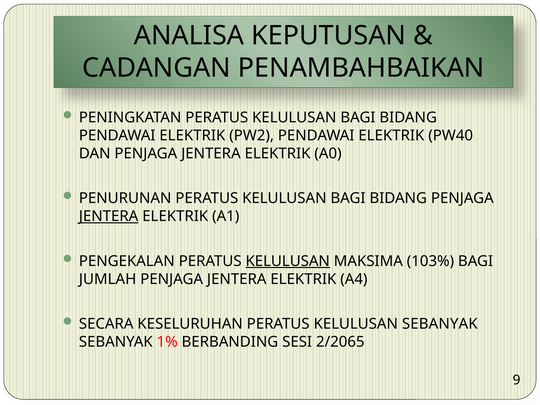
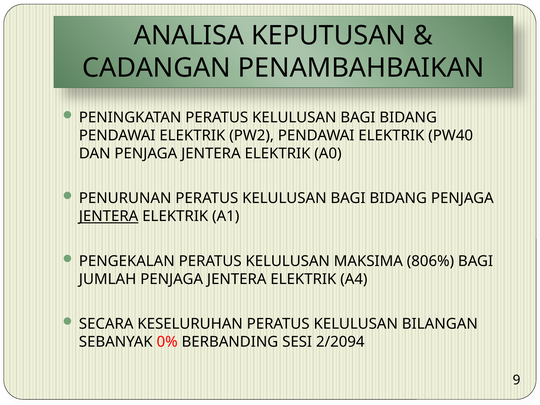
KELULUSAN at (288, 261) underline: present -> none
103%: 103% -> 806%
KELULUSAN SEBANYAK: SEBANYAK -> BILANGAN
1%: 1% -> 0%
2/2065: 2/2065 -> 2/2094
